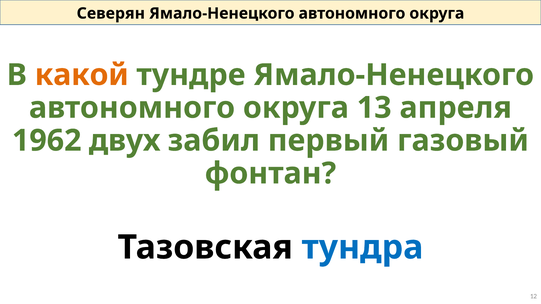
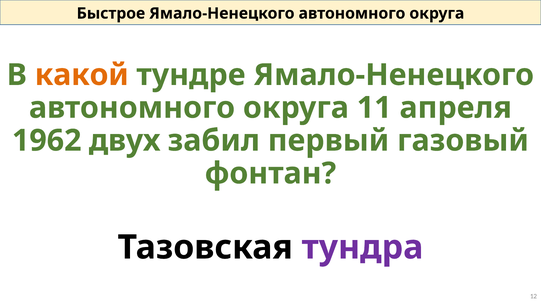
Северян: Северян -> Быстрое
13: 13 -> 11
тундра colour: blue -> purple
